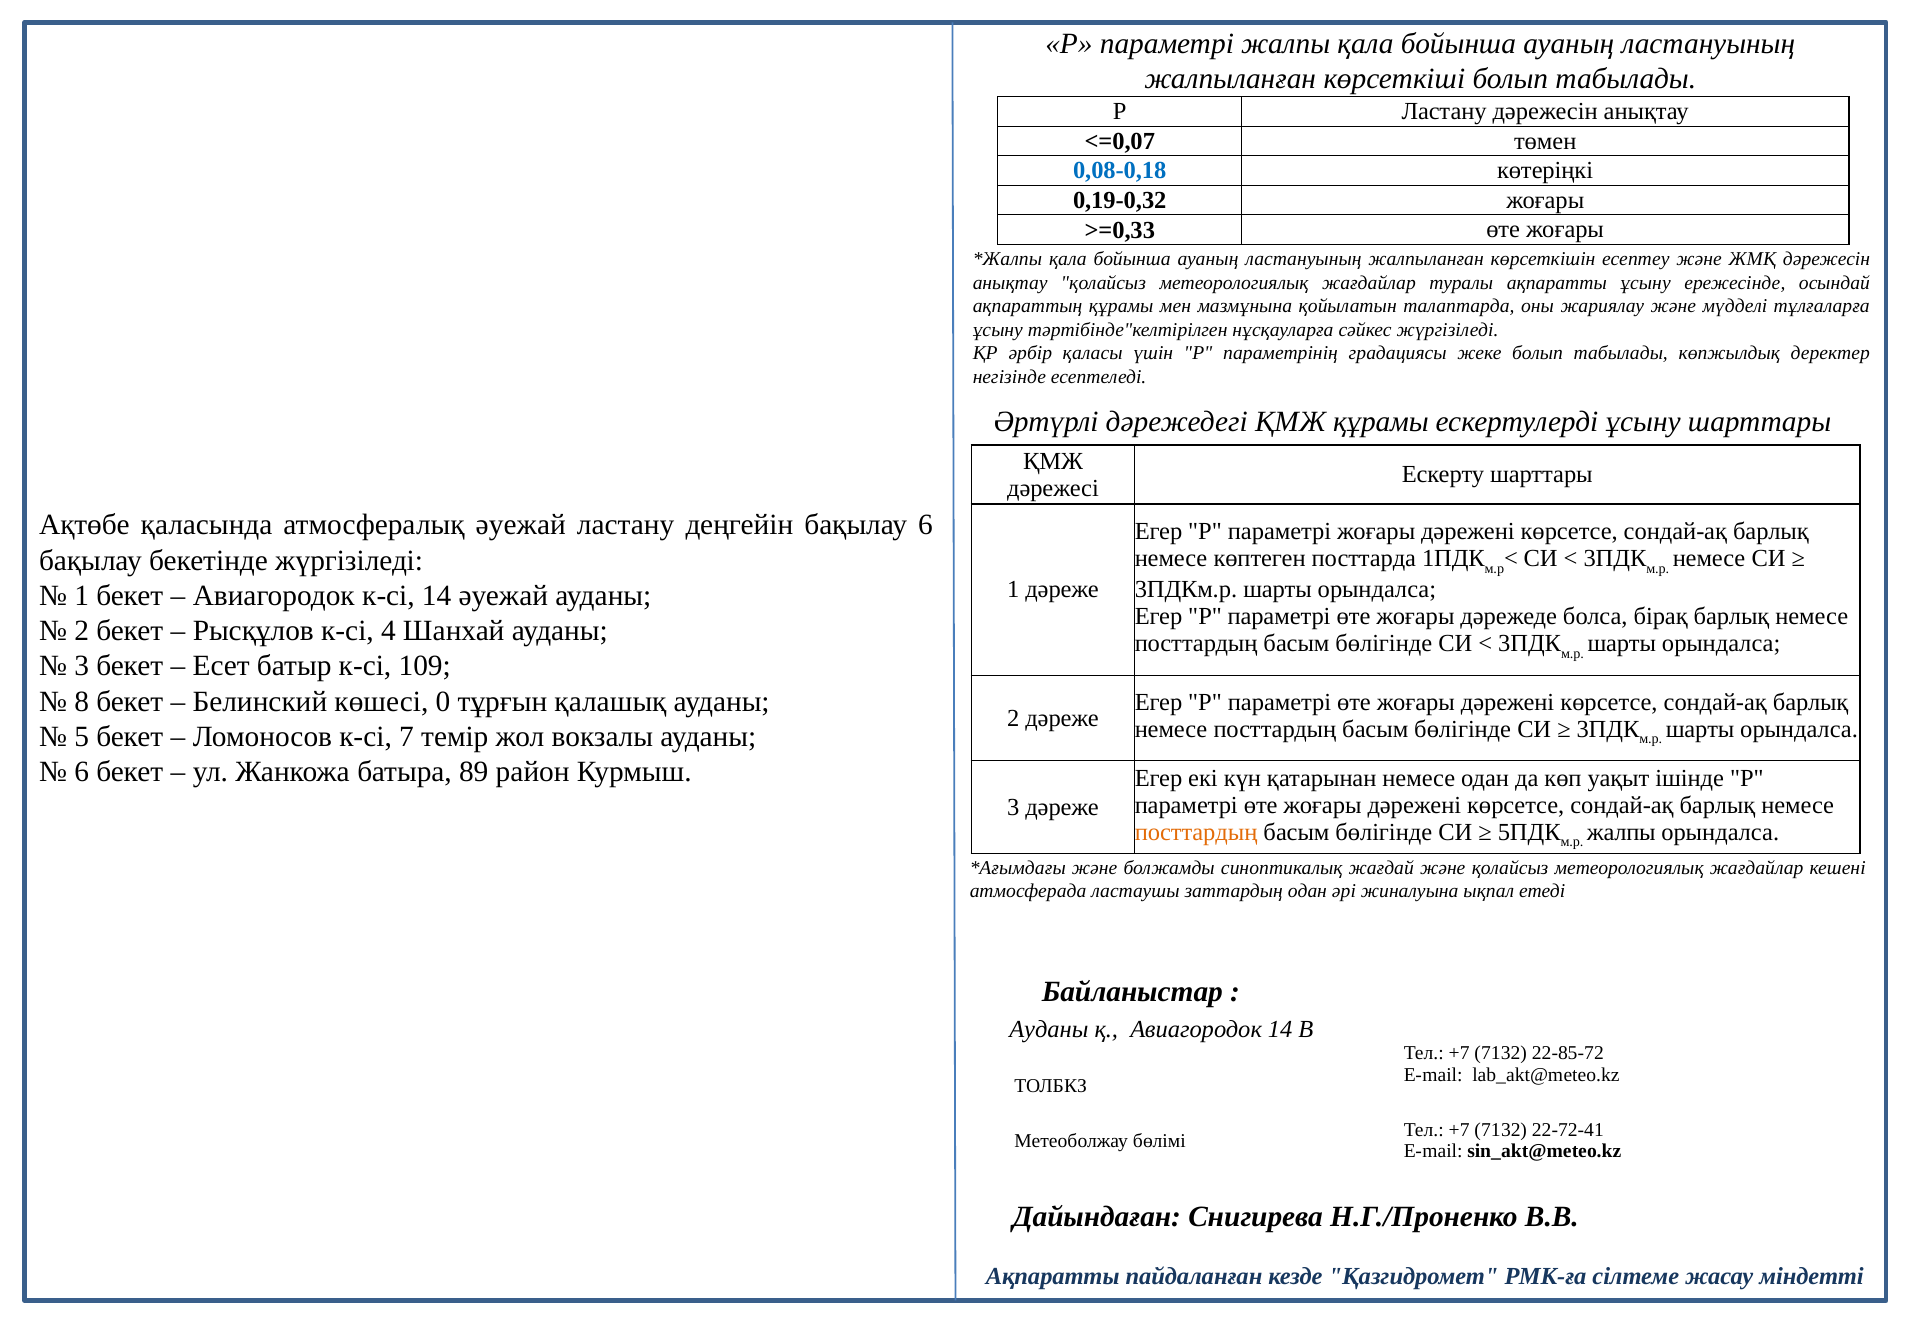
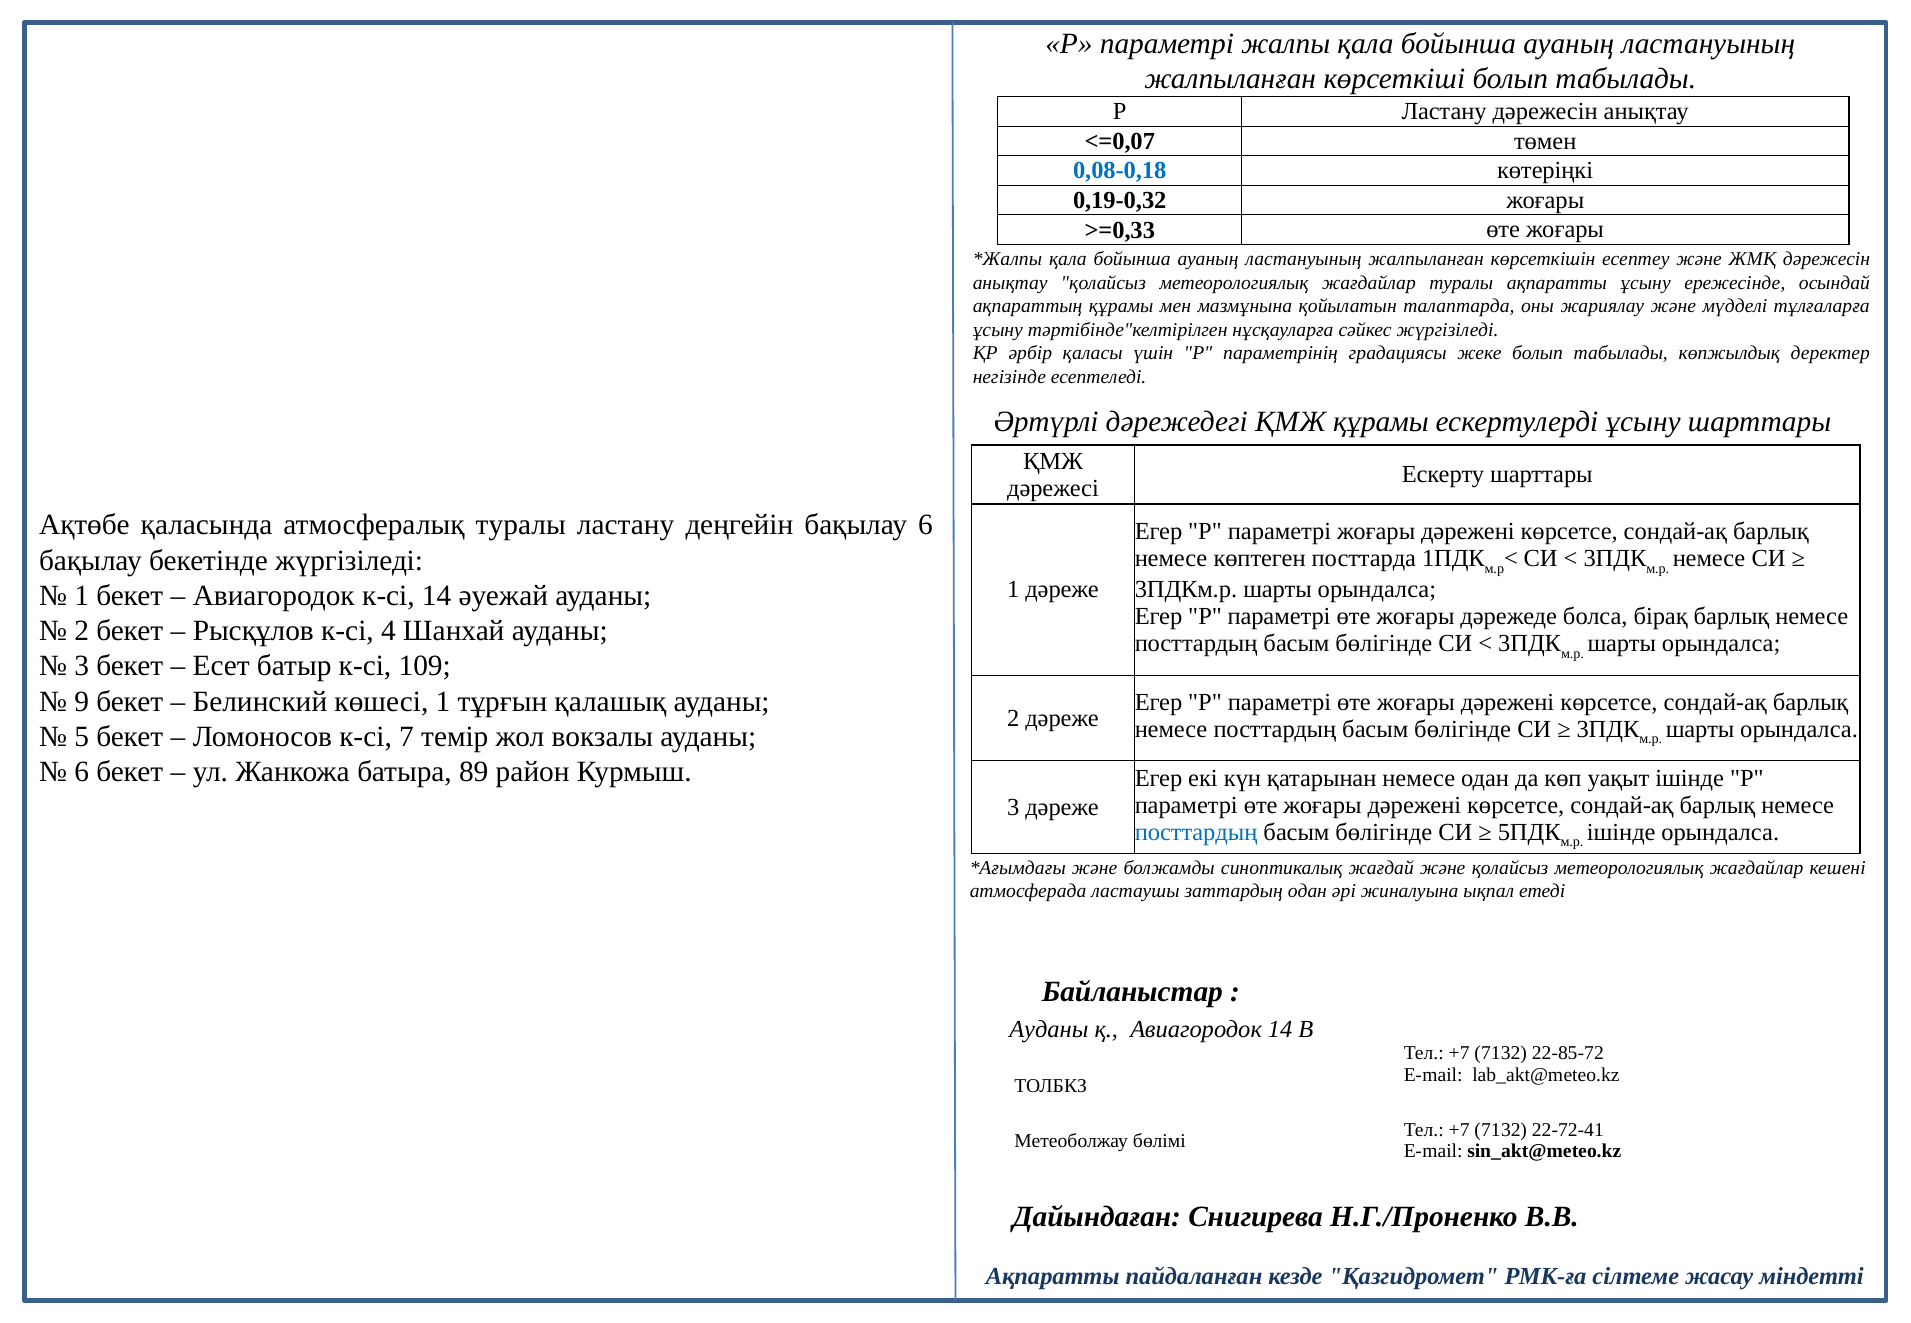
атмосфералық әуежай: әуежай -> туралы
8: 8 -> 9
көшесі 0: 0 -> 1
посттардың at (1196, 832) colour: orange -> blue
жалпы at (1621, 832): жалпы -> ішінде
